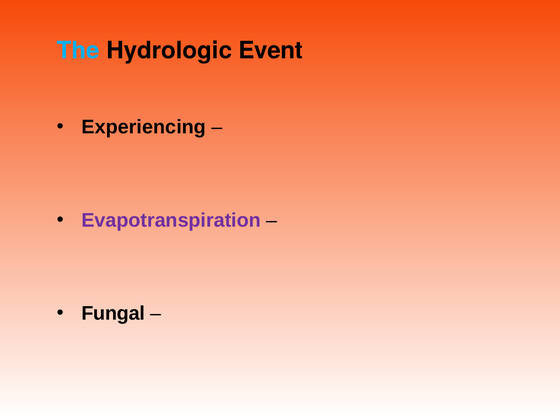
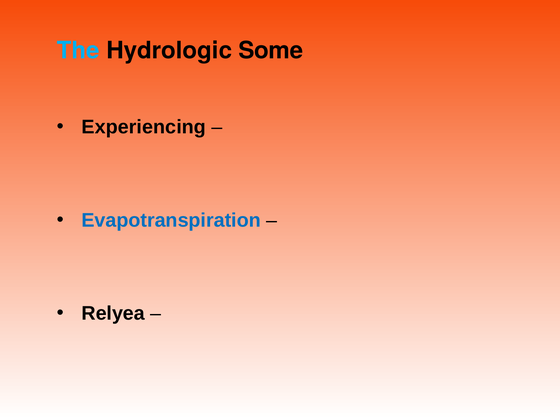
Event: Event -> Some
Evapotranspiration colour: purple -> blue
Fungal: Fungal -> Relyea
